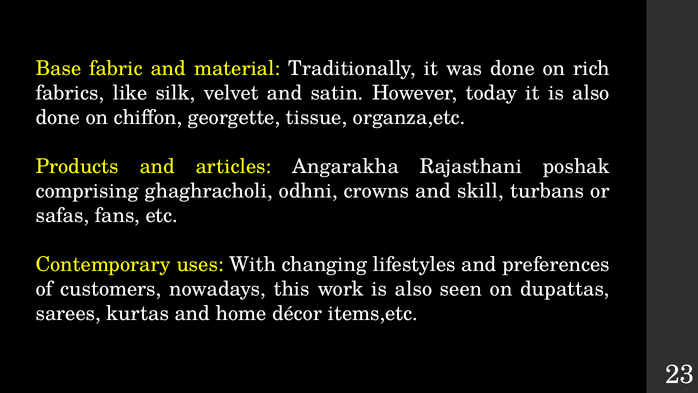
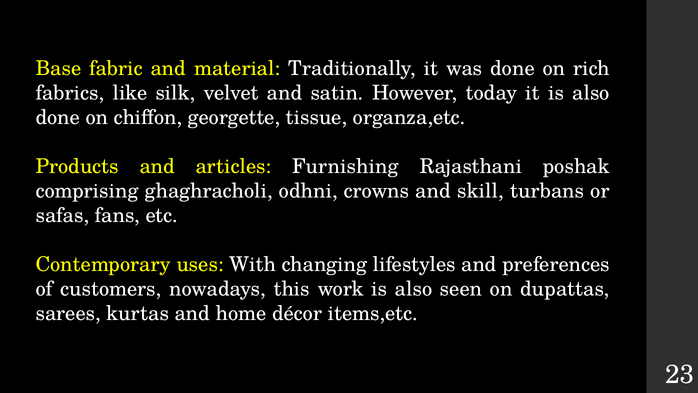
Angarakha: Angarakha -> Furnishing
